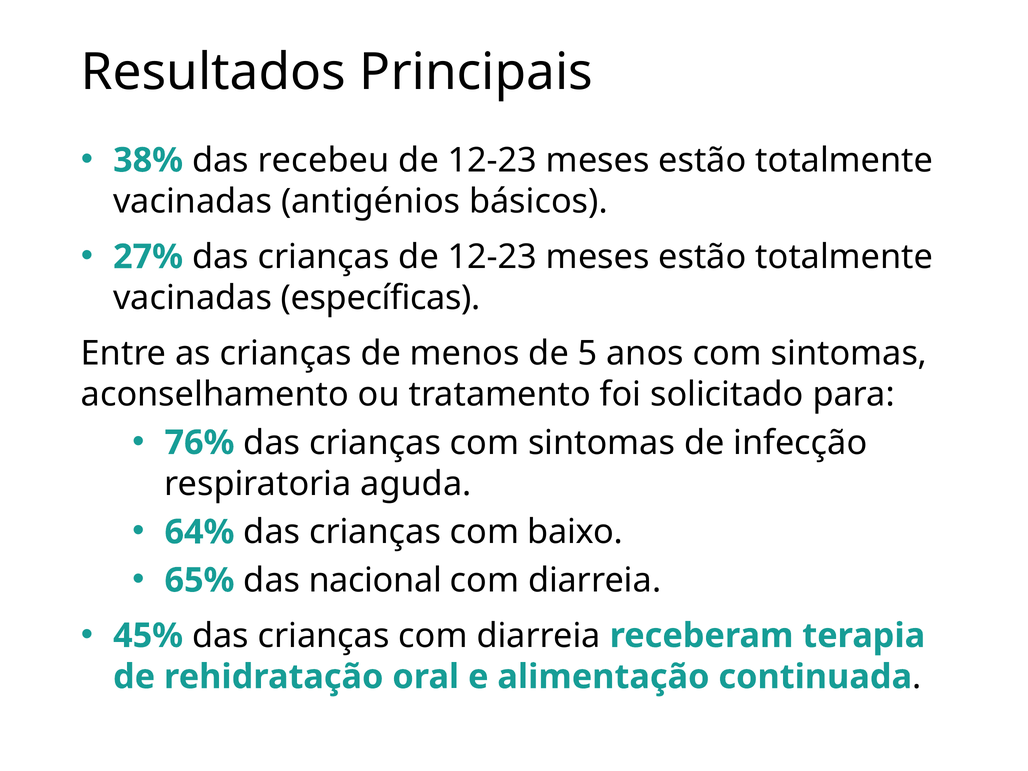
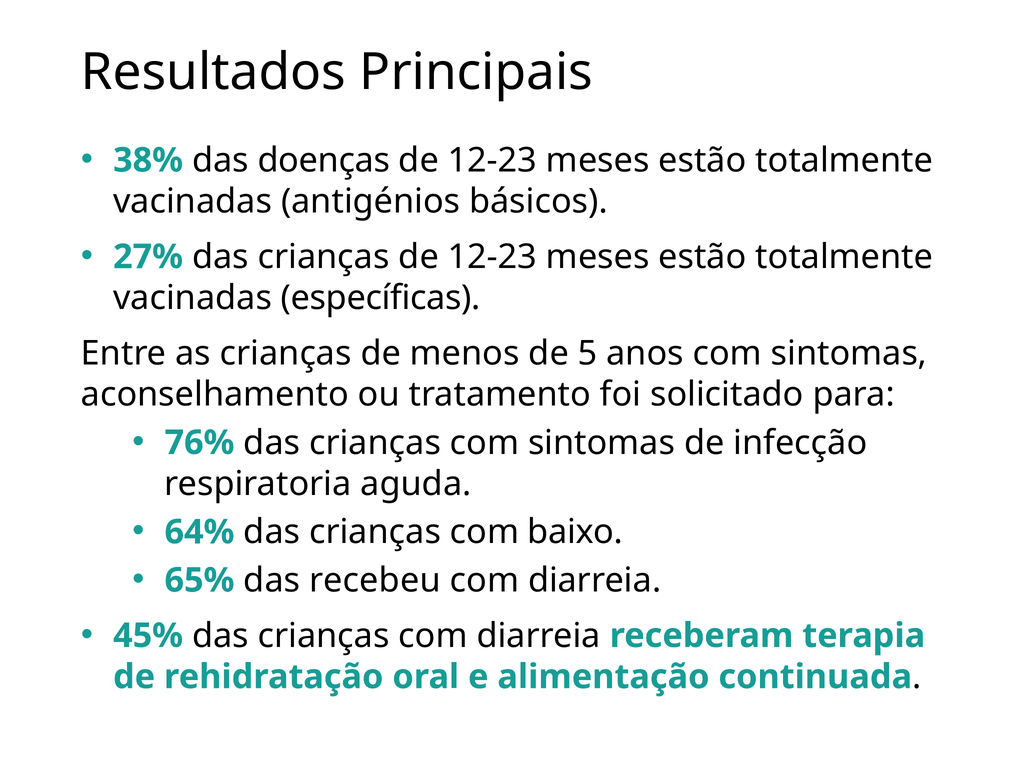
recebeu: recebeu -> doenças
nacional: nacional -> recebeu
